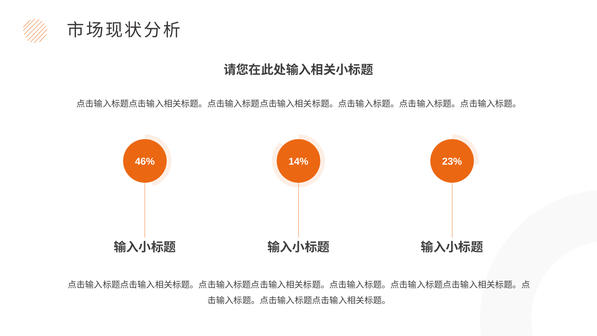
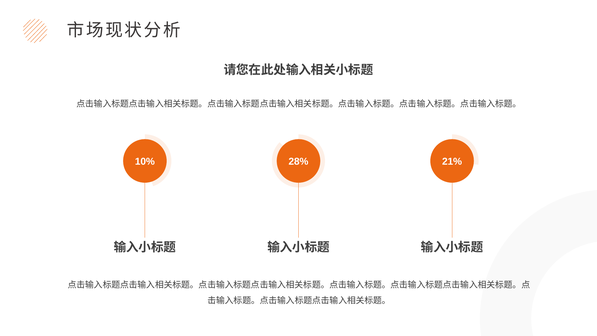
46%: 46% -> 10%
14%: 14% -> 28%
23%: 23% -> 21%
